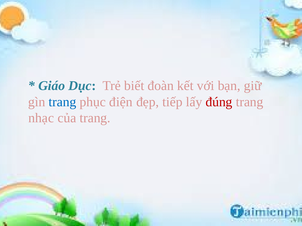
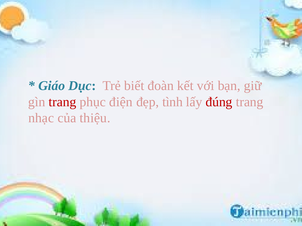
trang at (62, 102) colour: blue -> red
tiếp: tiếp -> tình
của trang: trang -> thiệu
